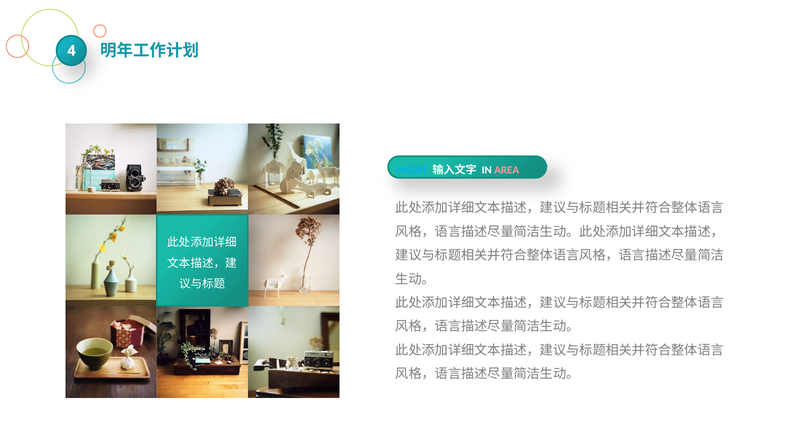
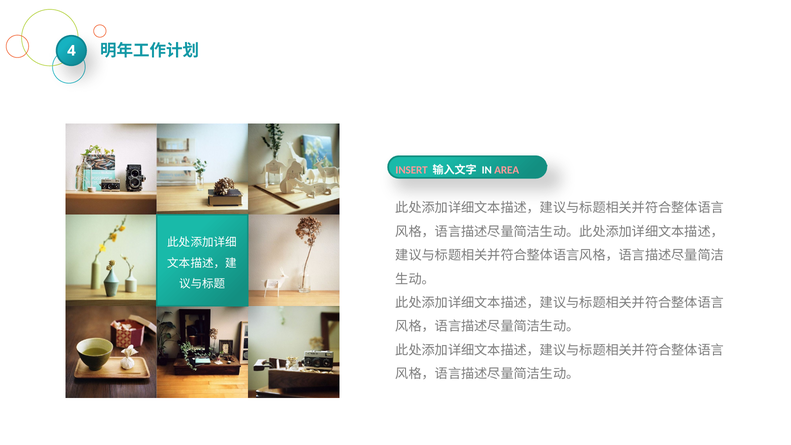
INSERT colour: light blue -> pink
